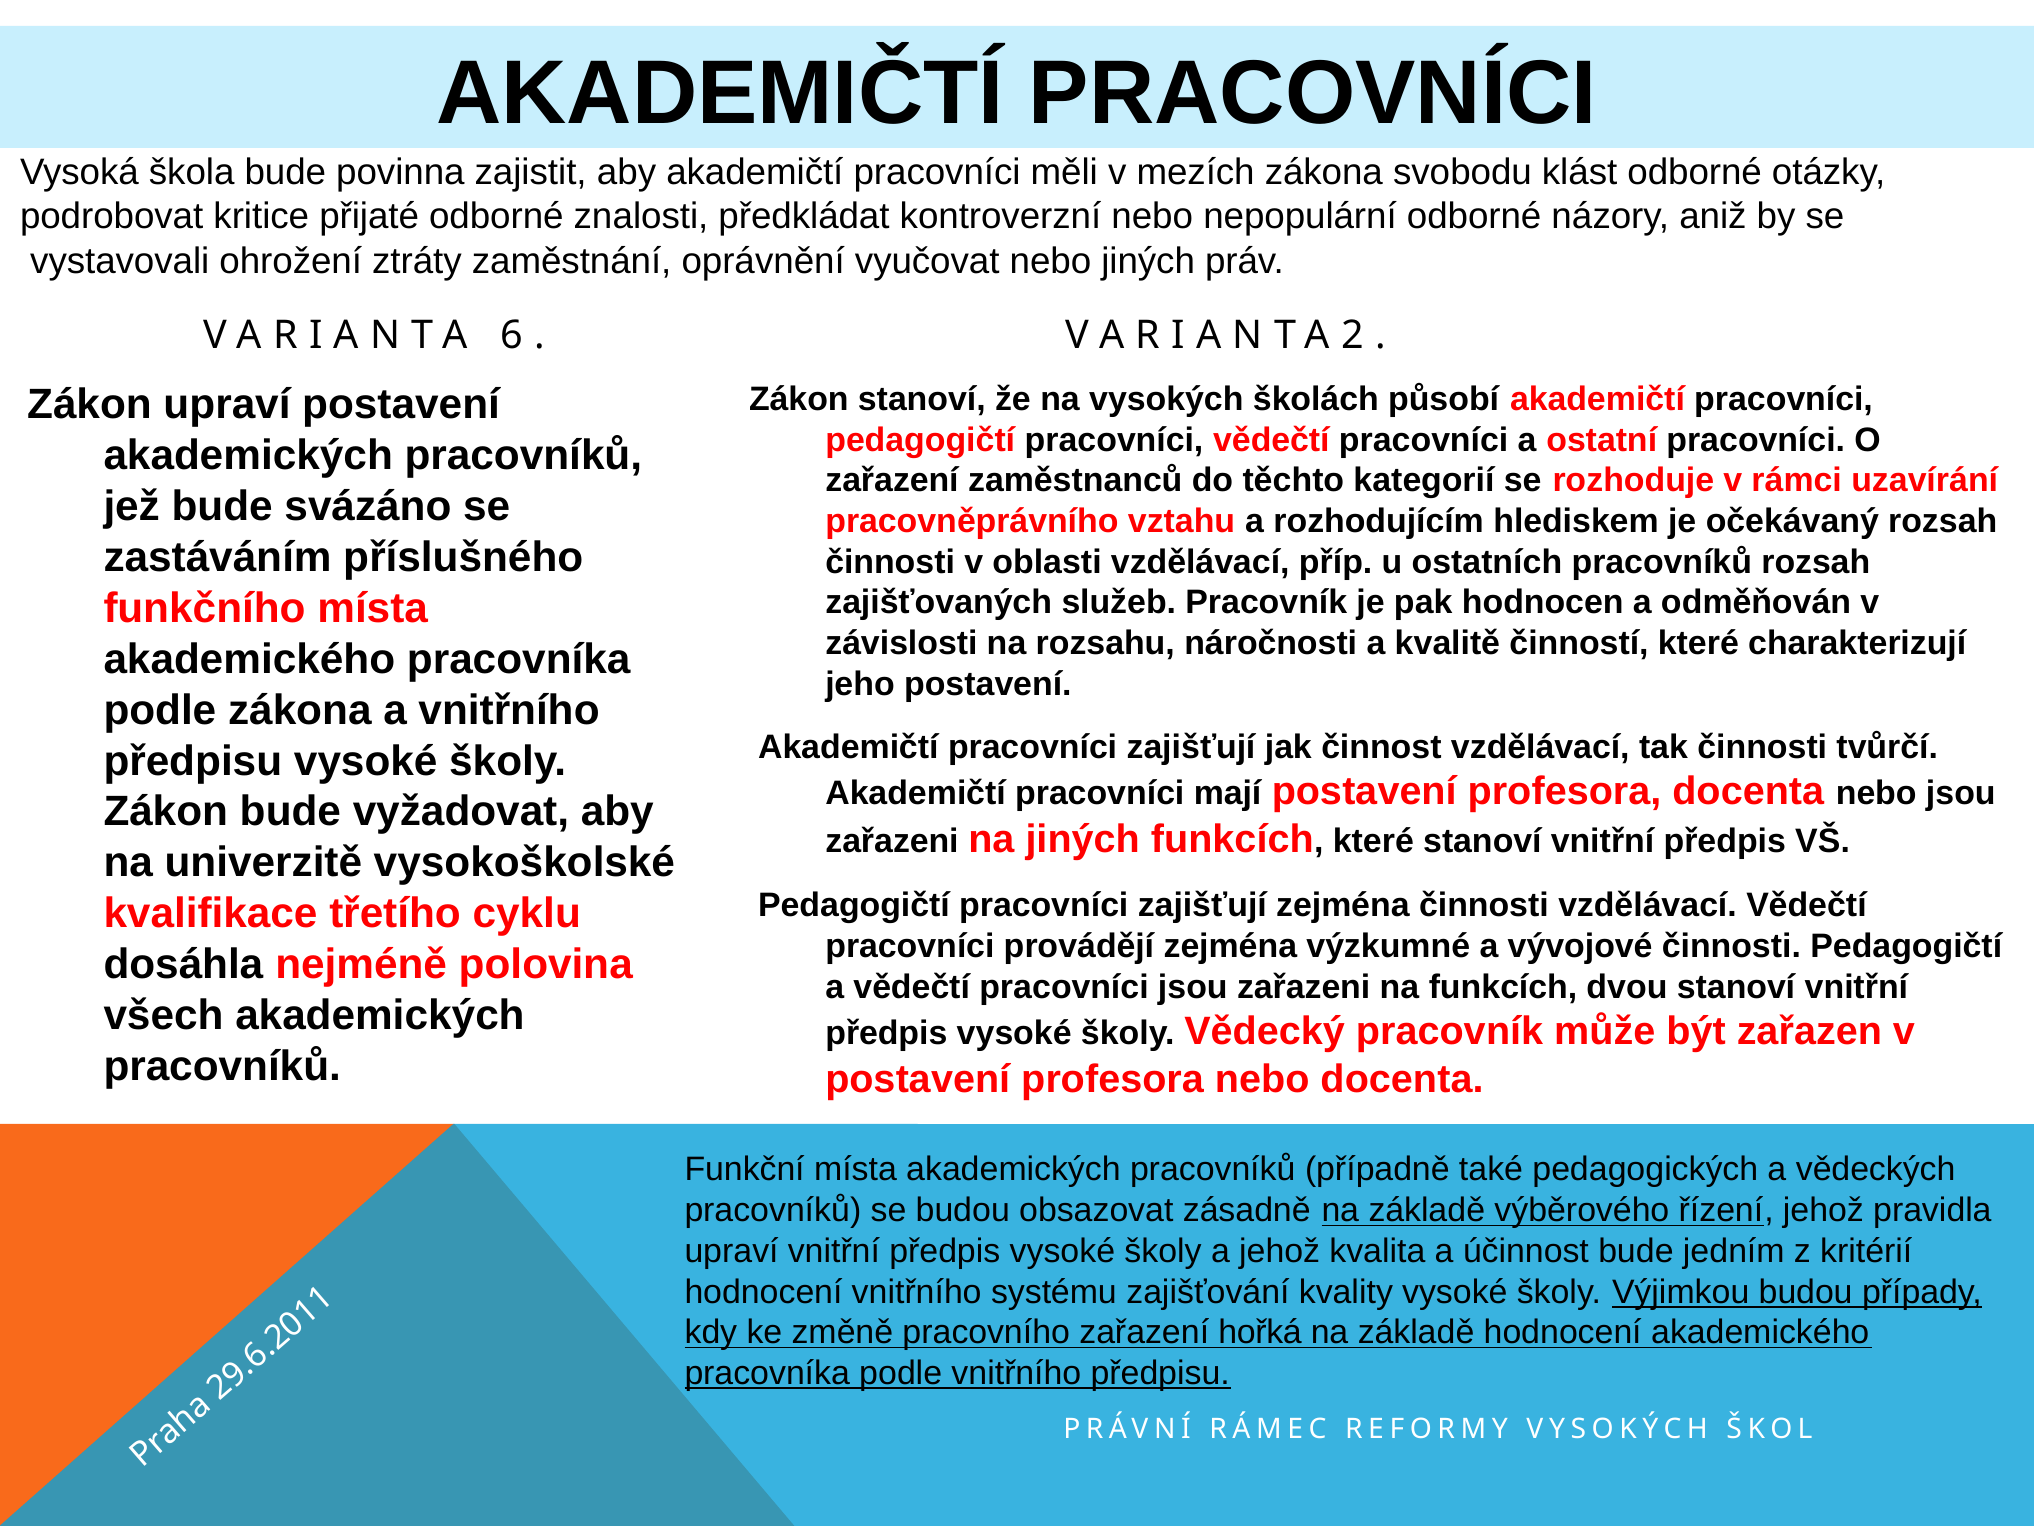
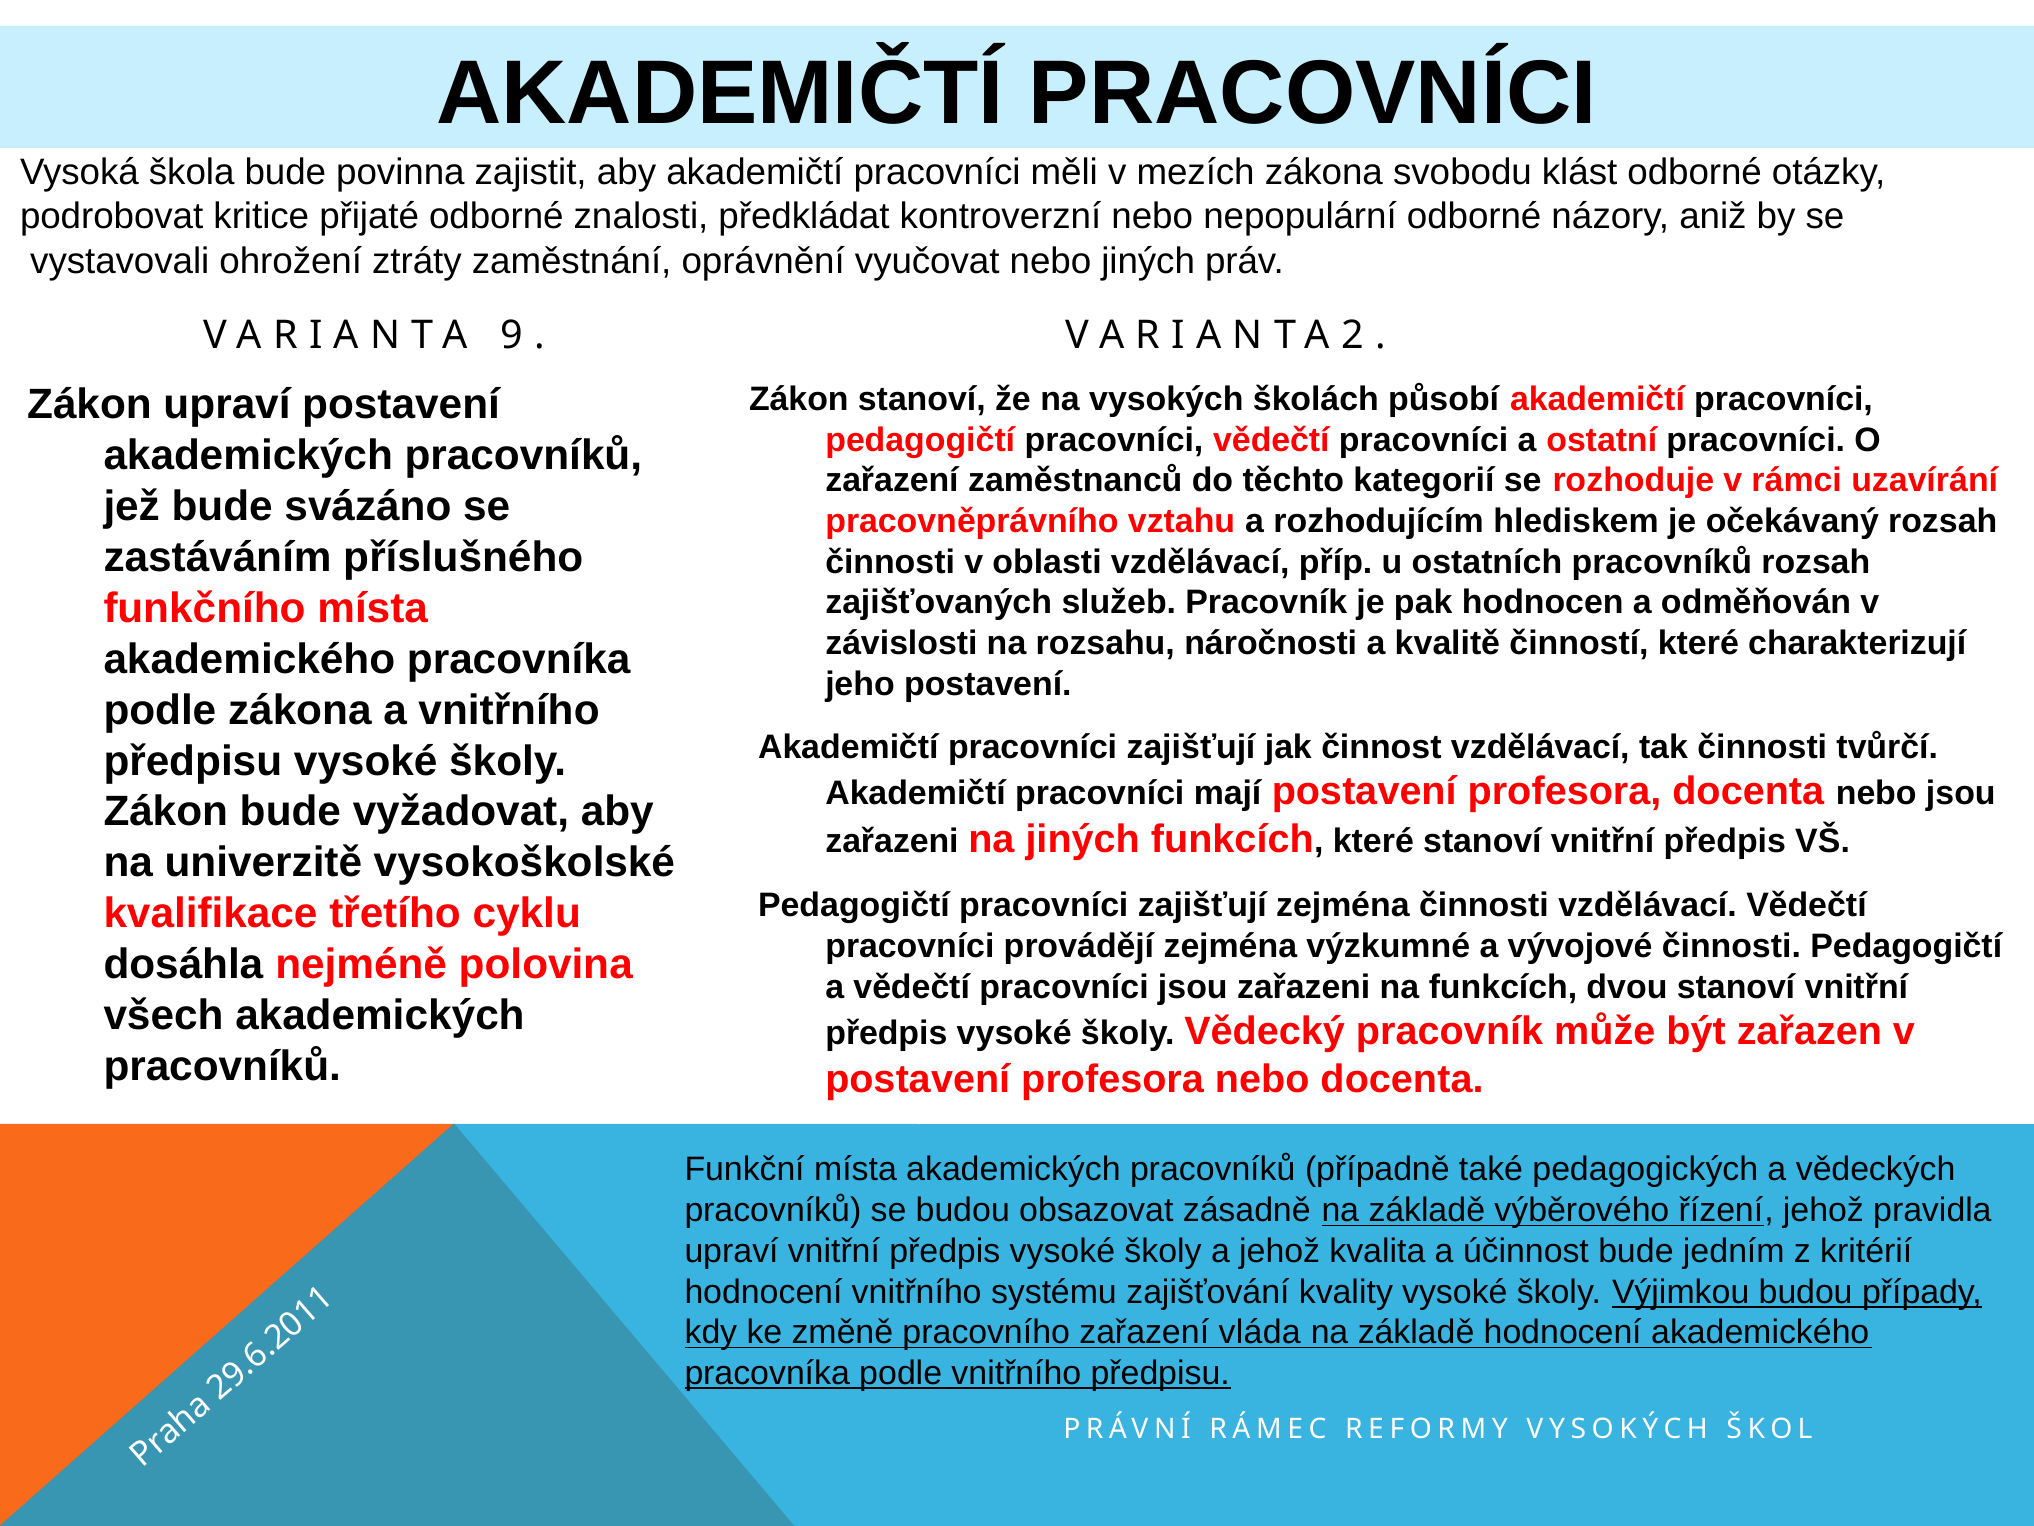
6 at (512, 335): 6 -> 9
hořká: hořká -> vláda
